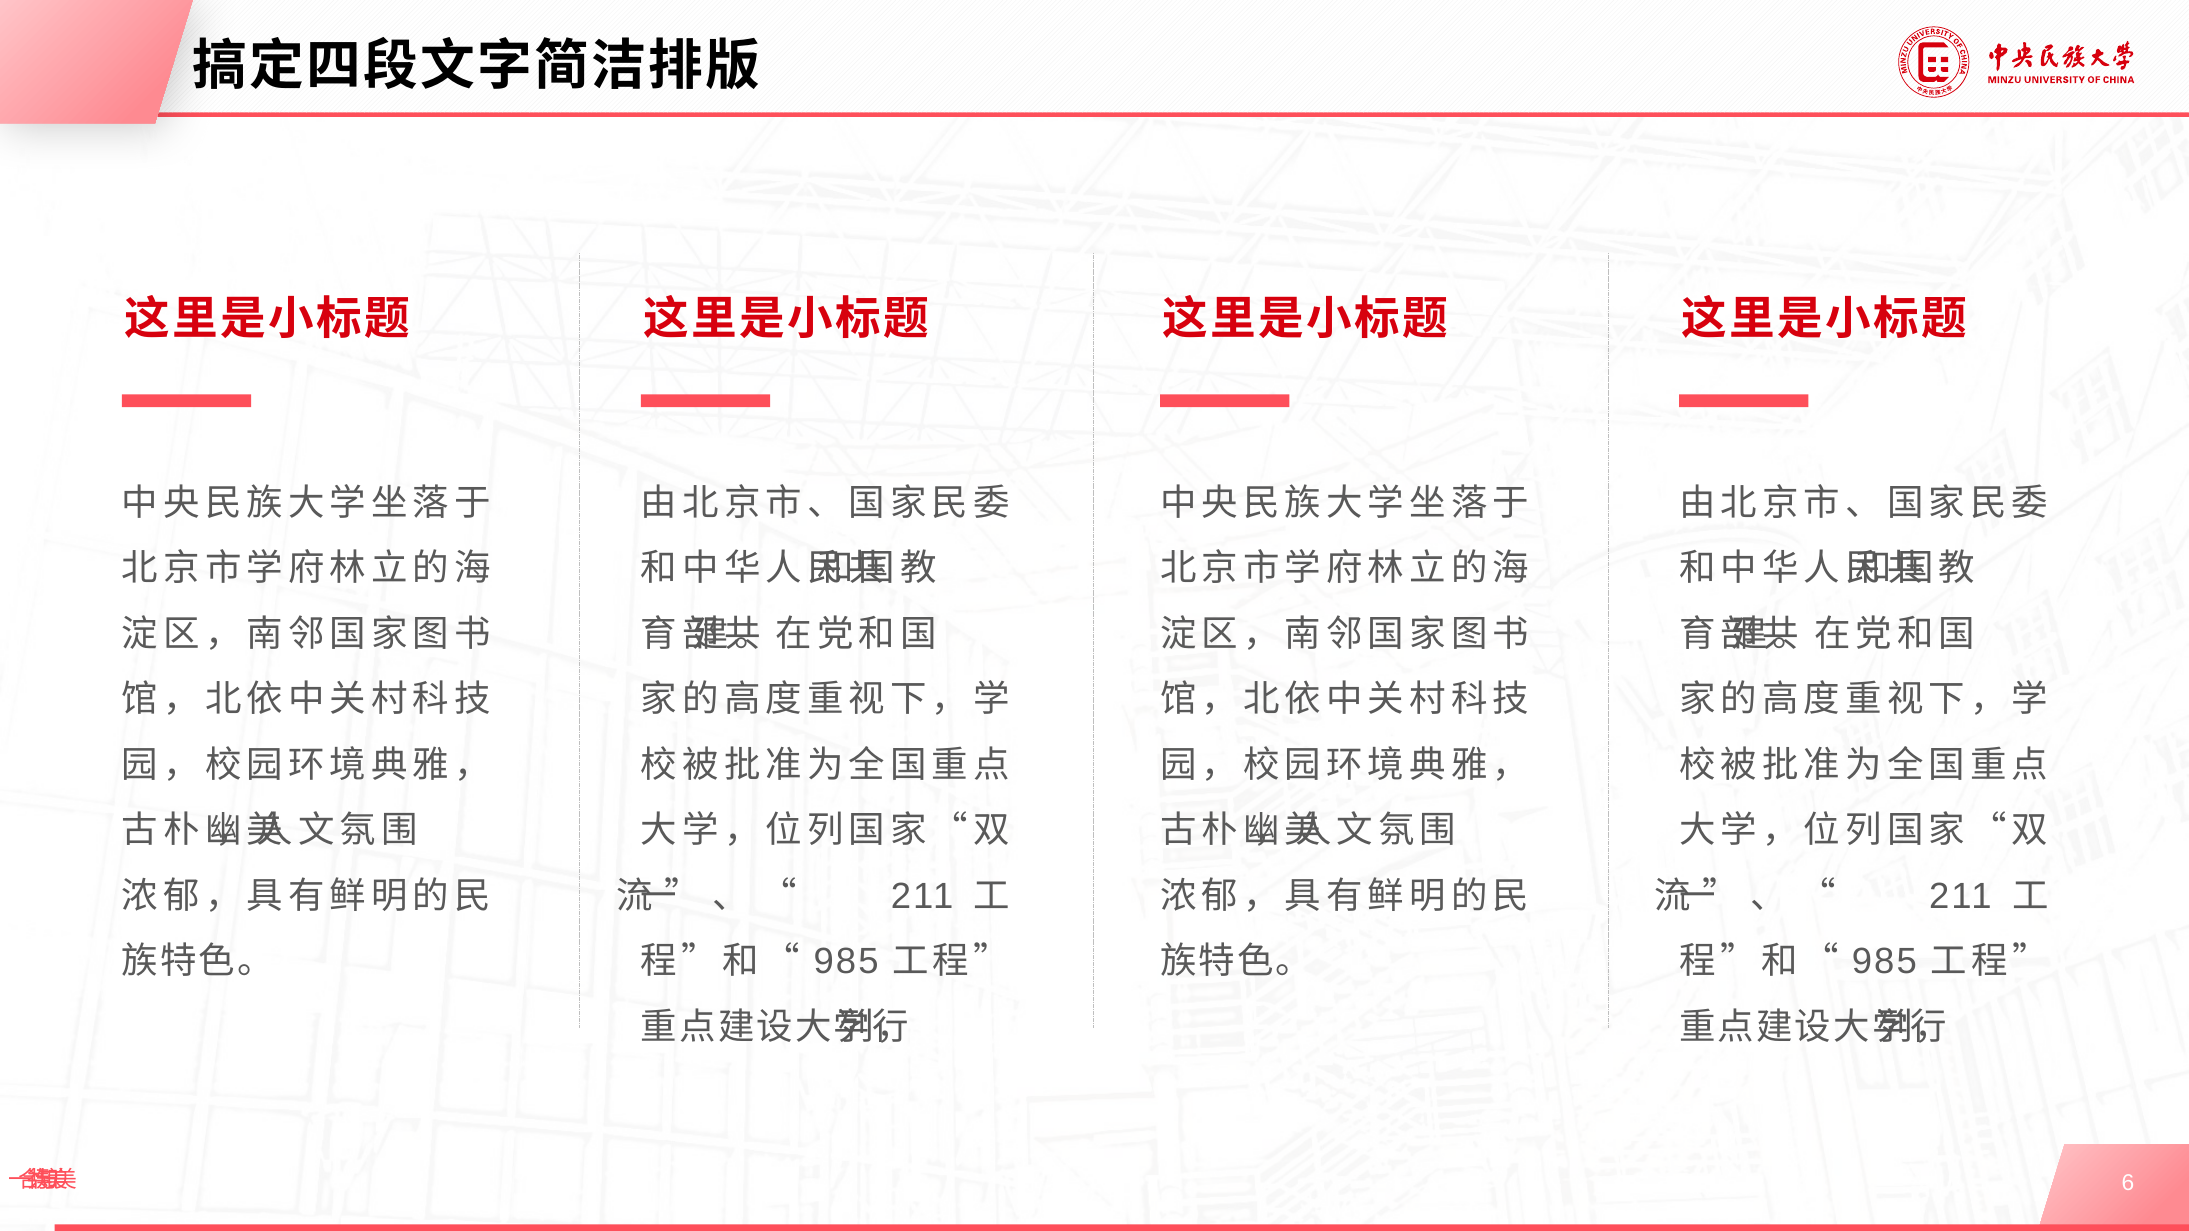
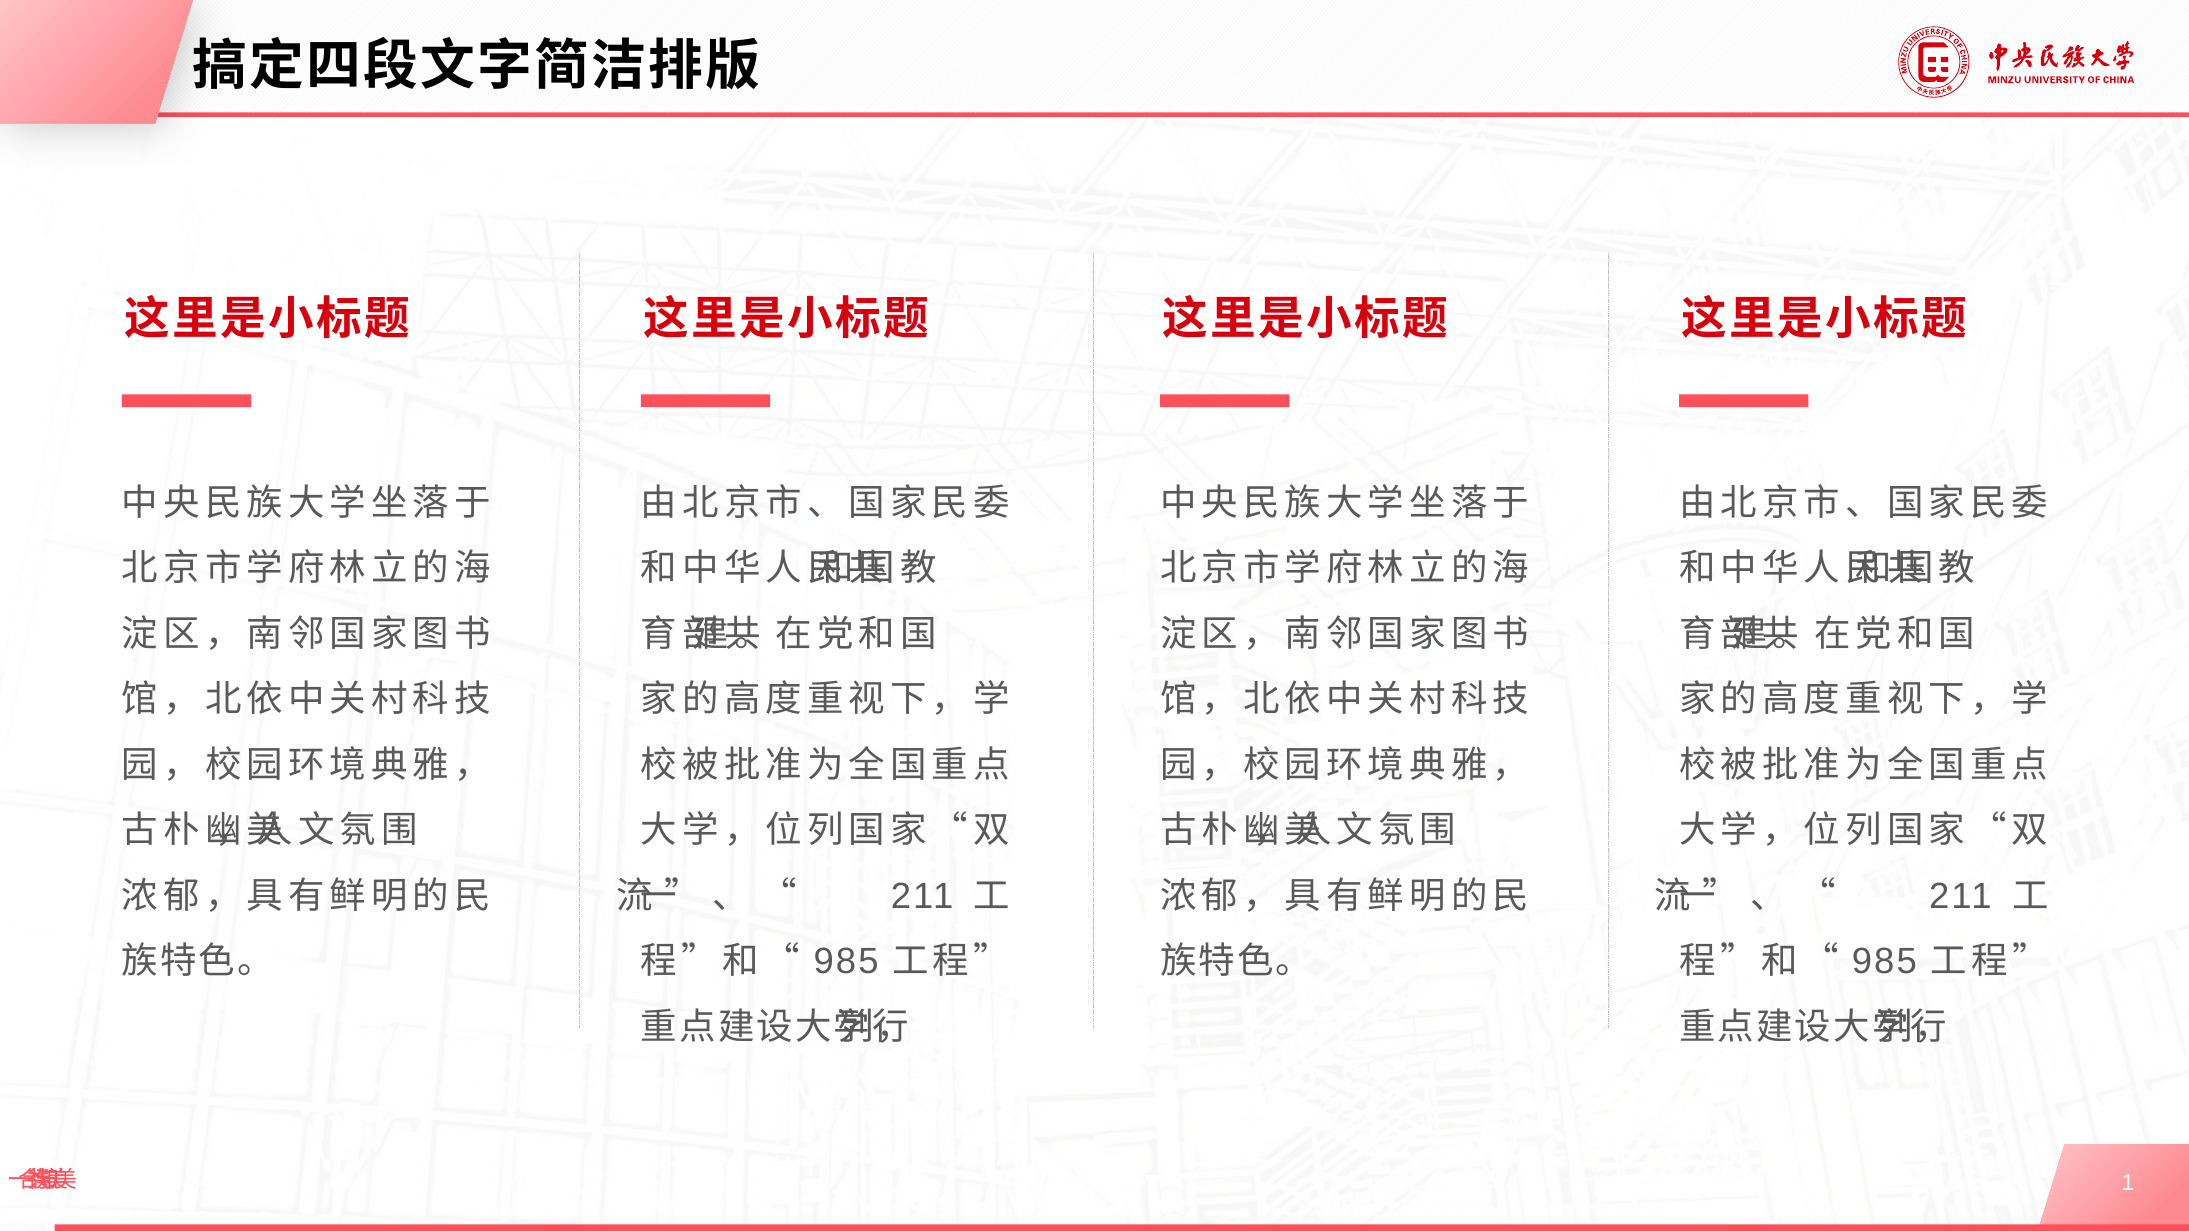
6: 6 -> 1
